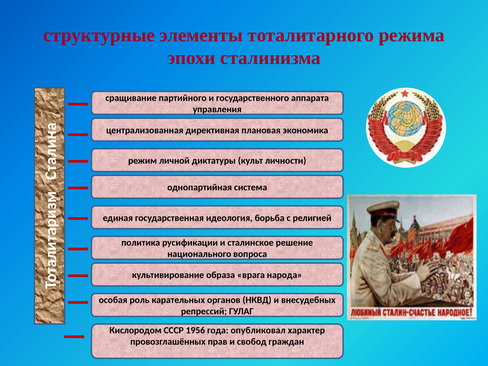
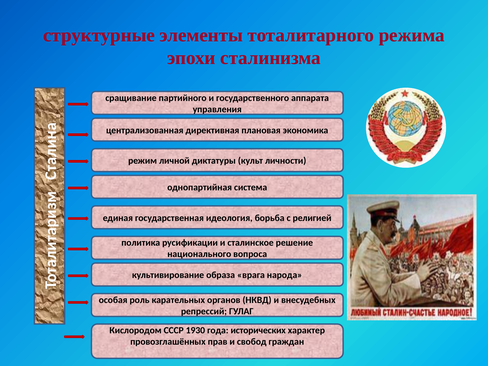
1956: 1956 -> 1930
опубликовал: опубликовал -> исторических
